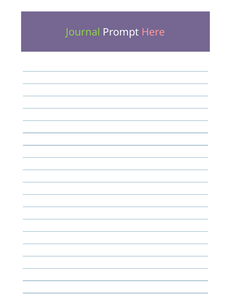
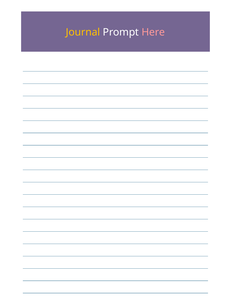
Journal colour: light green -> yellow
